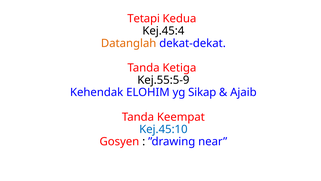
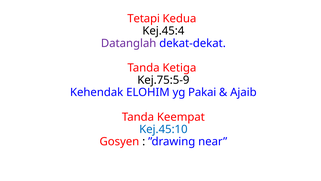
Datanglah colour: orange -> purple
Kej.55:5-9: Kej.55:5-9 -> Kej.75:5-9
Sikap: Sikap -> Pakai
